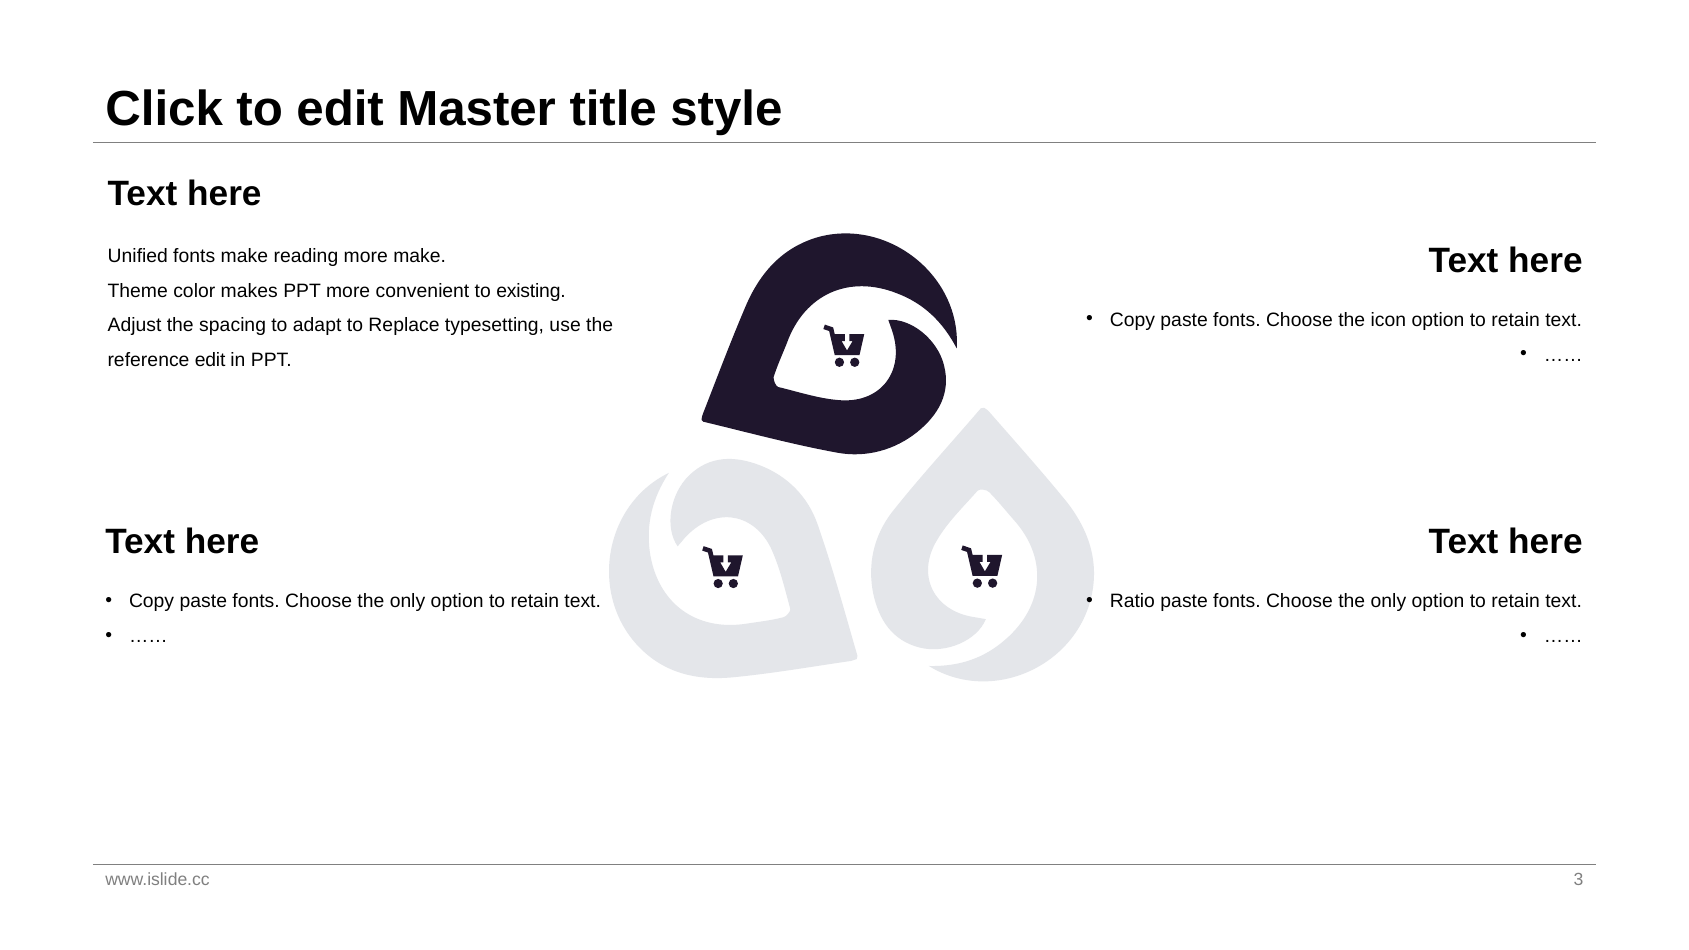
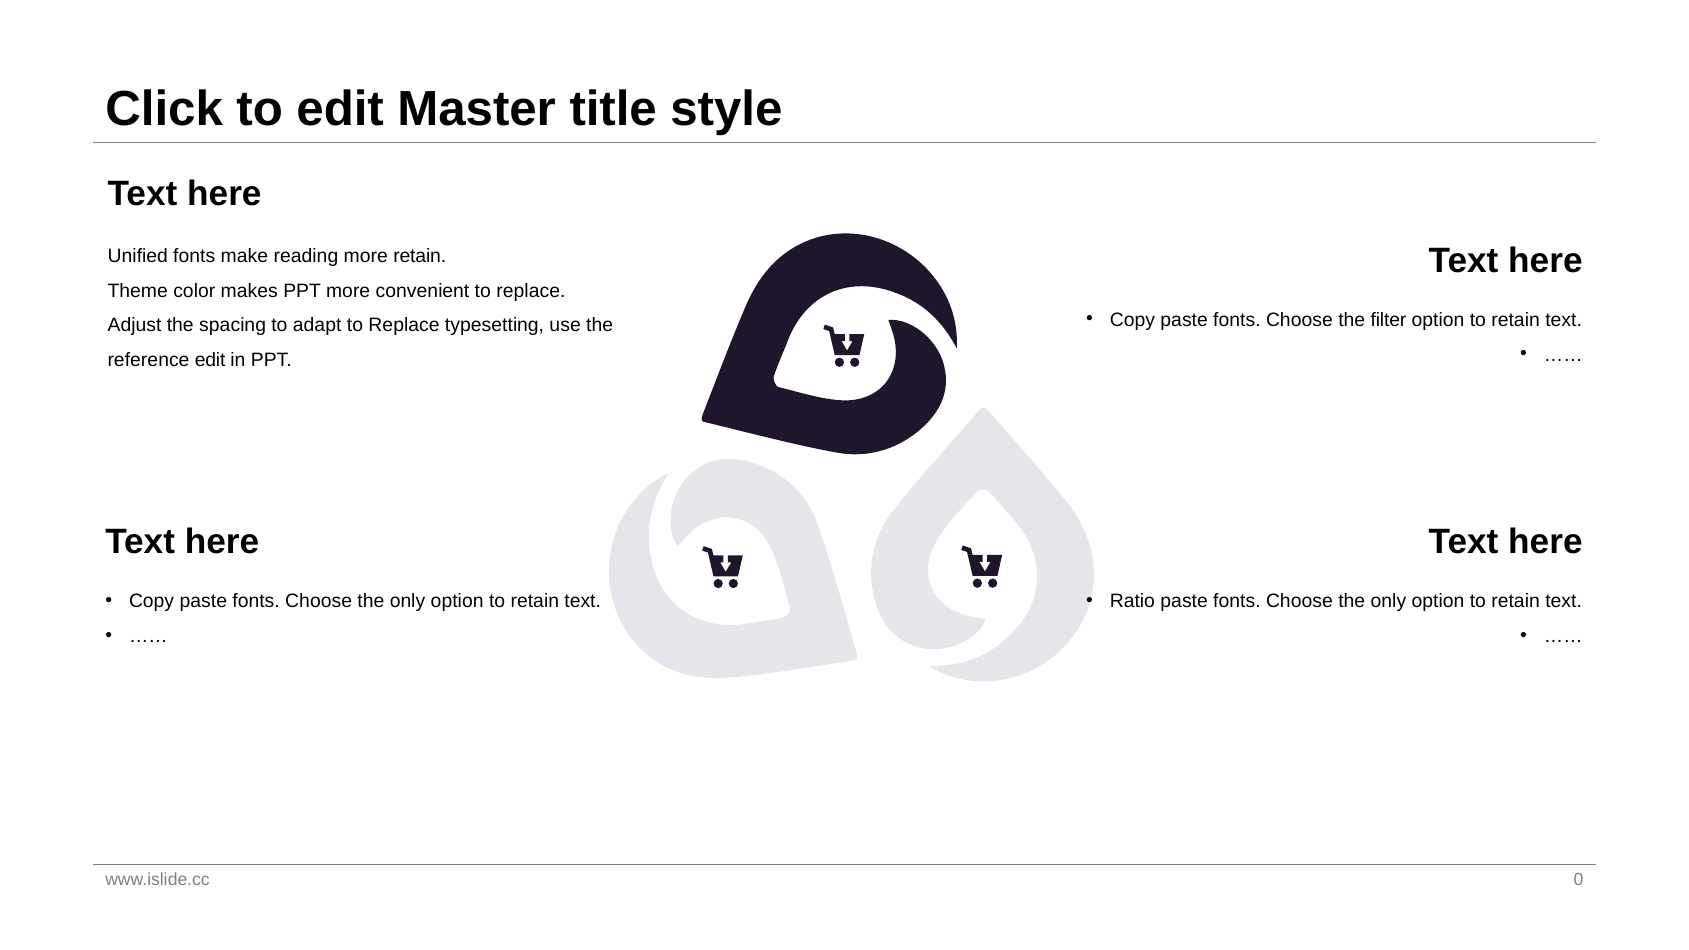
more make: make -> retain
convenient to existing: existing -> replace
icon: icon -> filter
3: 3 -> 0
